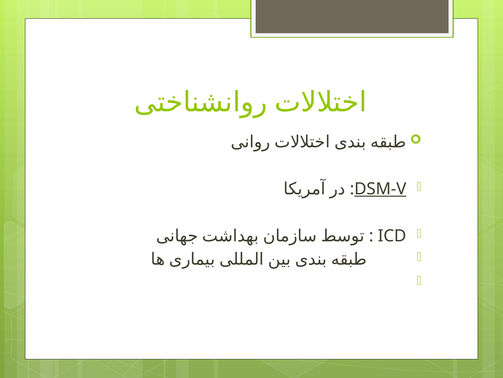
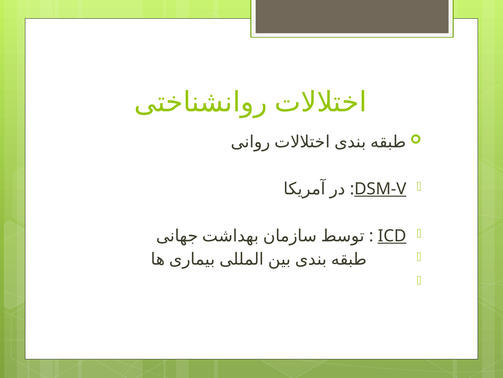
ICD underline: none -> present
